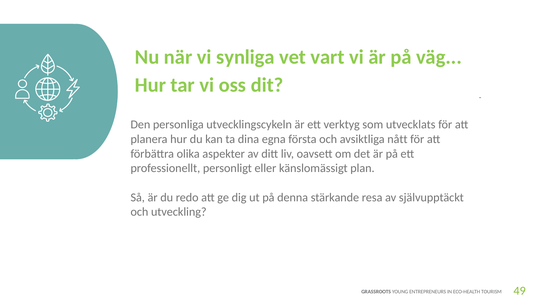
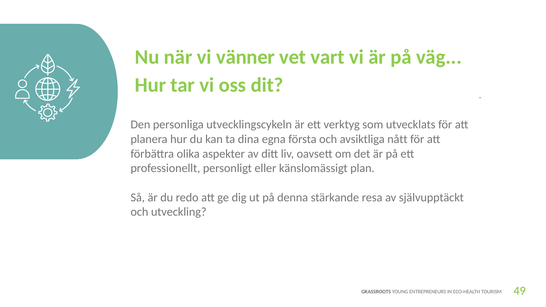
synliga: synliga -> vänner
